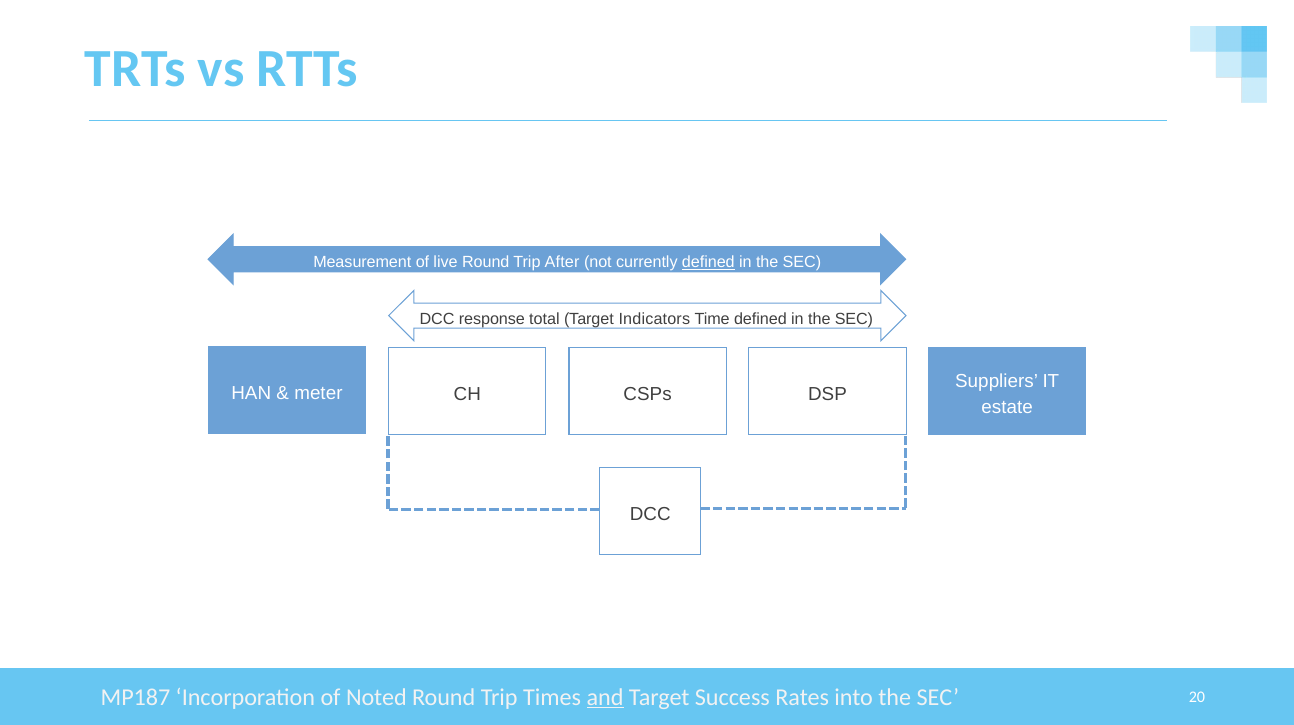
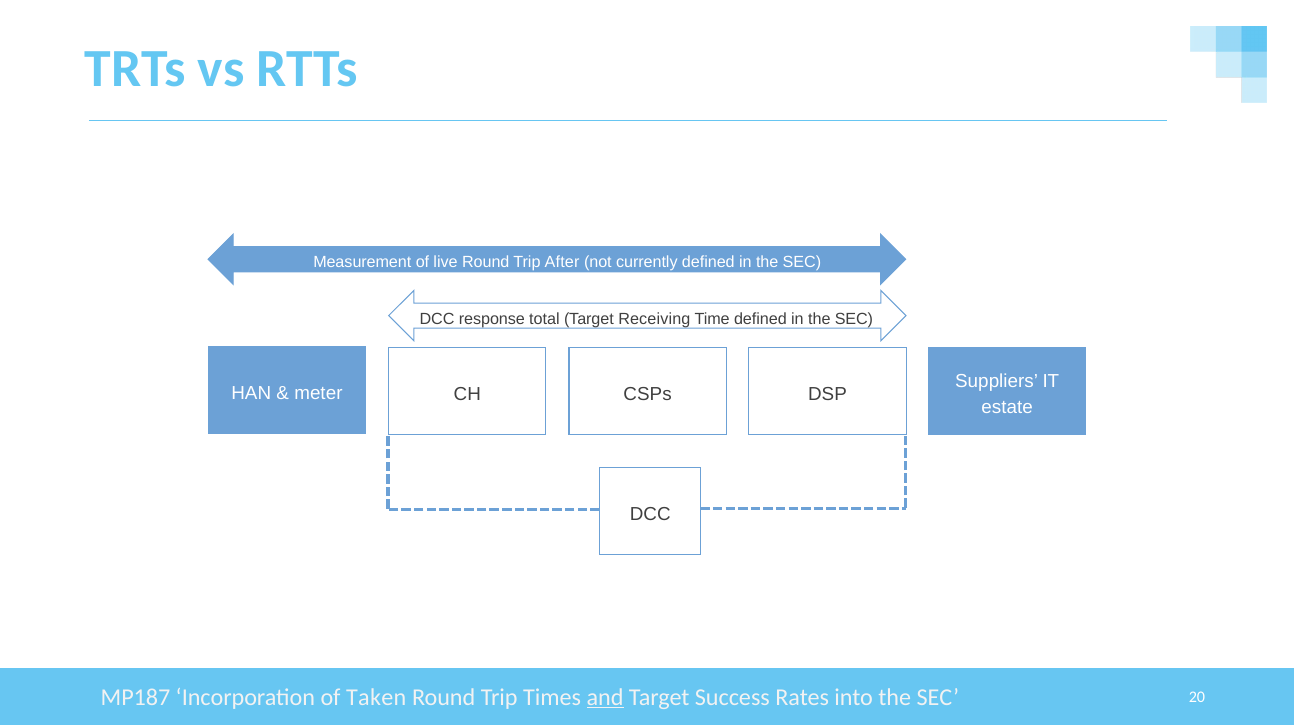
defined at (708, 262) underline: present -> none
Indicators: Indicators -> Receiving
Noted: Noted -> Taken
